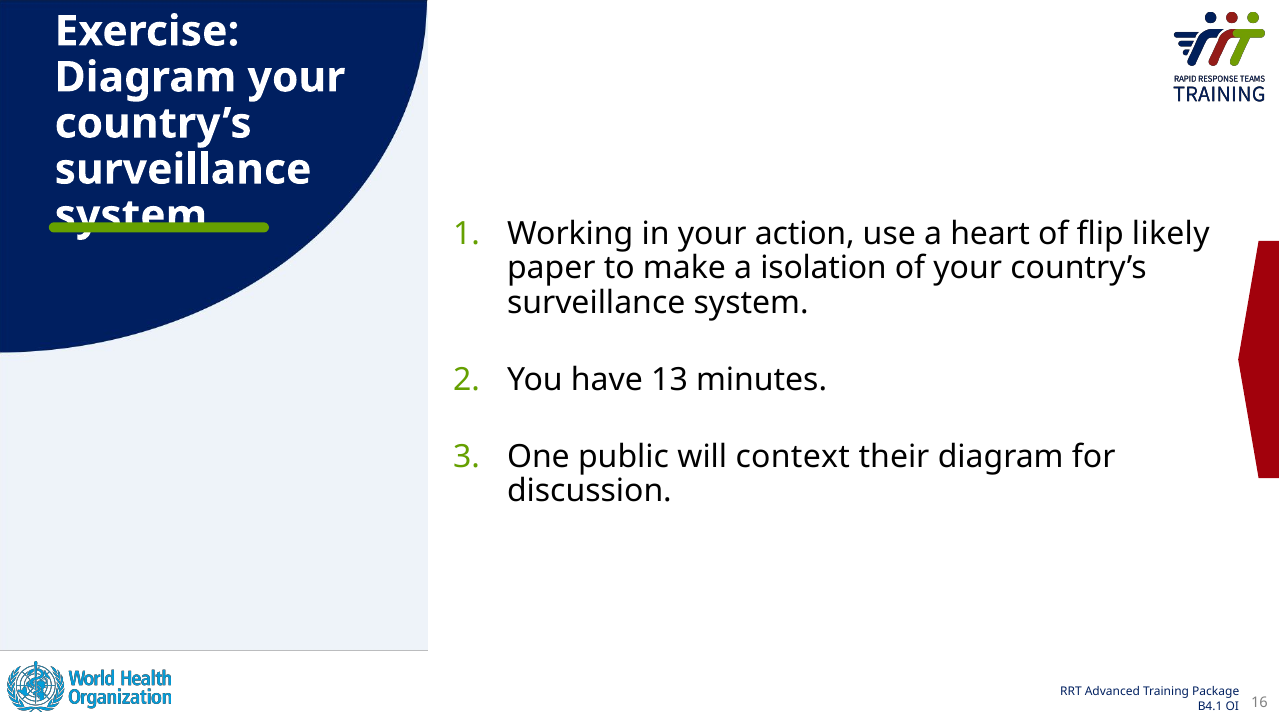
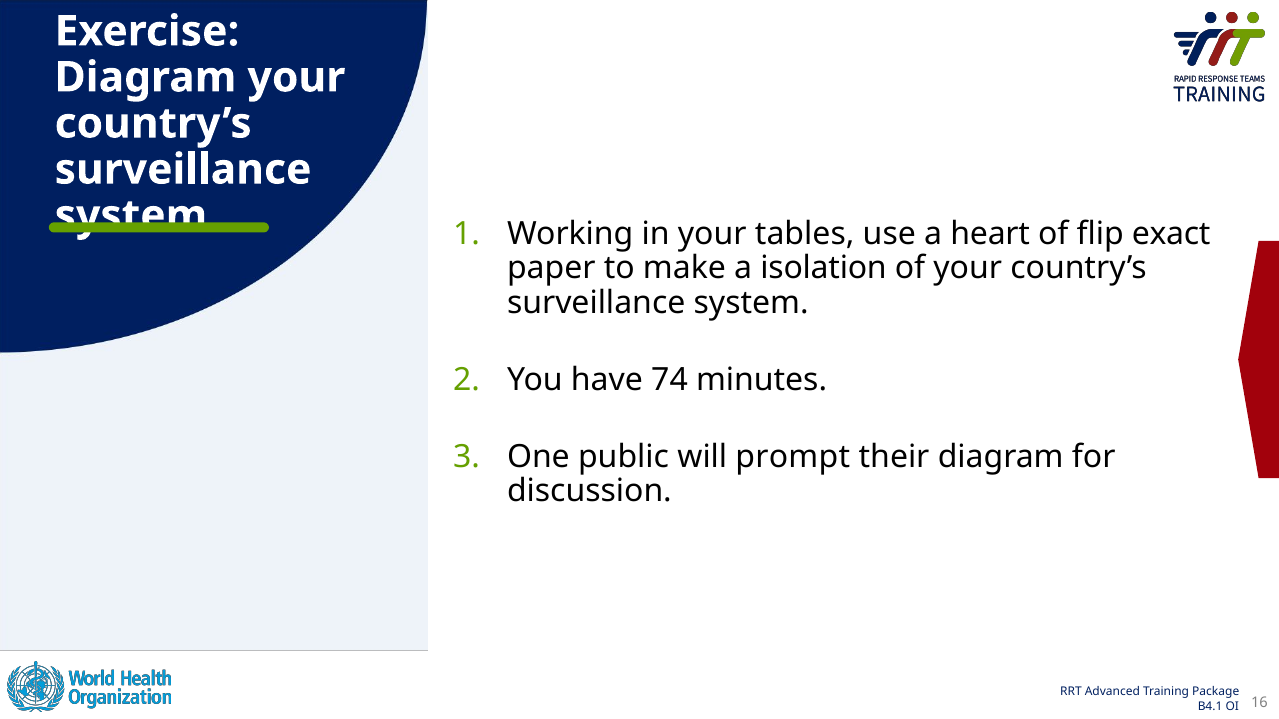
action: action -> tables
likely: likely -> exact
13: 13 -> 74
context: context -> prompt
